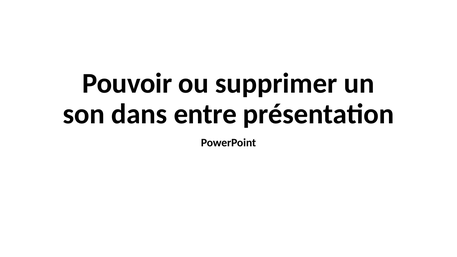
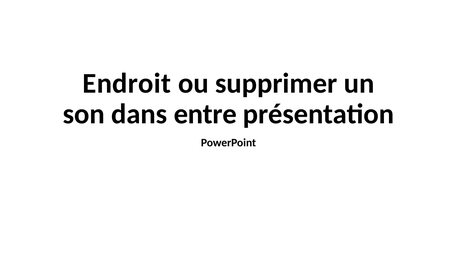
Pouvoir: Pouvoir -> Endroit
